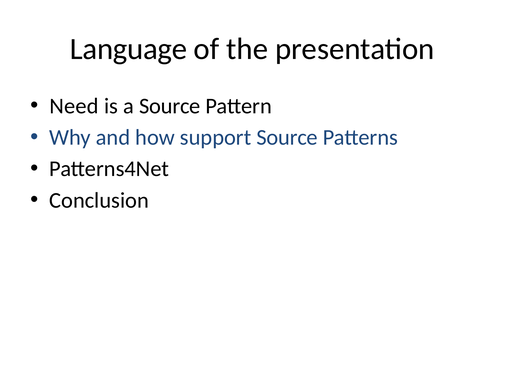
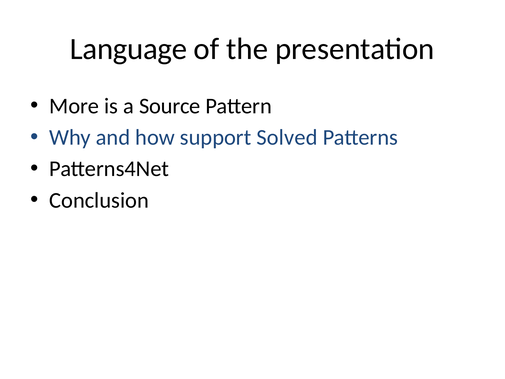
Need: Need -> More
support Source: Source -> Solved
